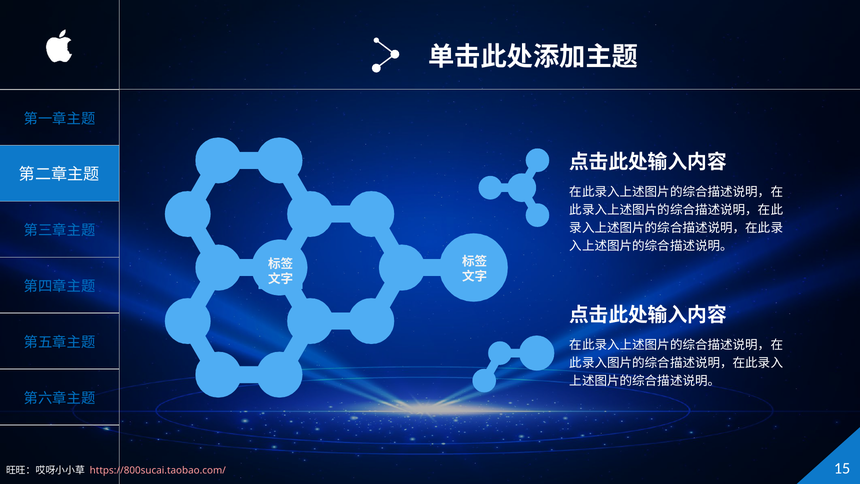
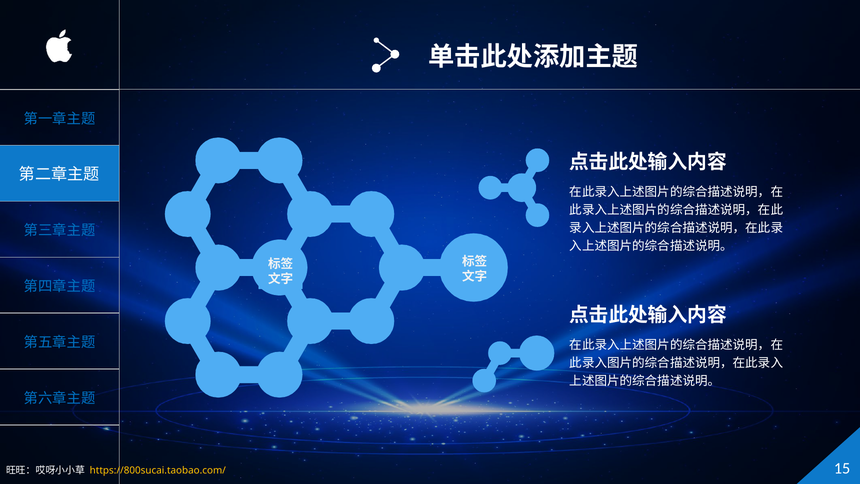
https://800sucai.taobao.com/ colour: pink -> yellow
